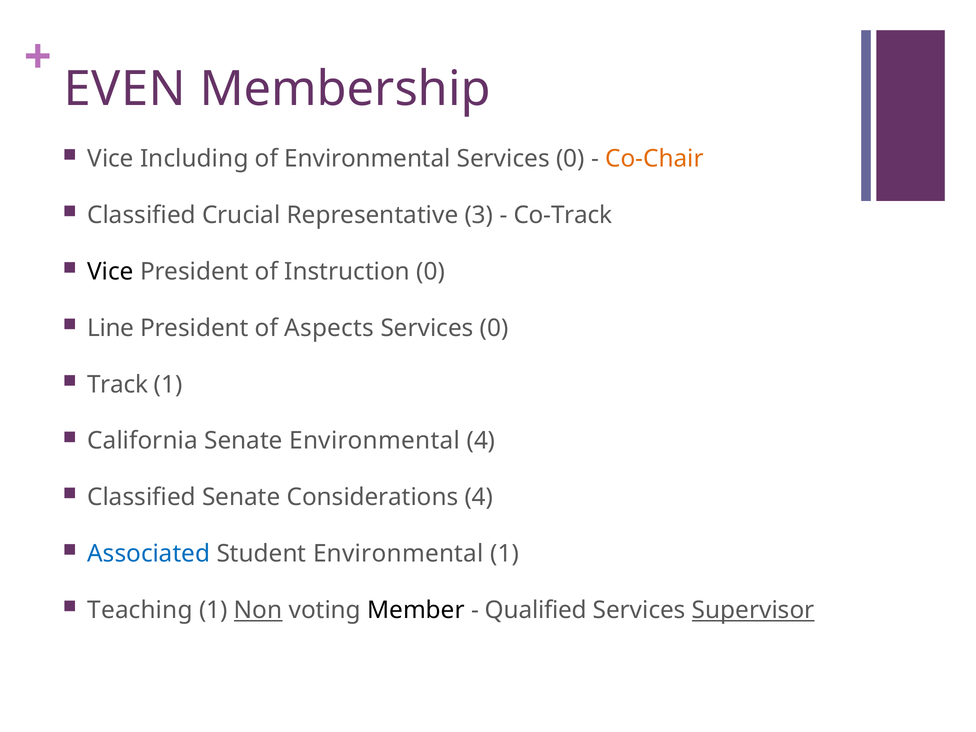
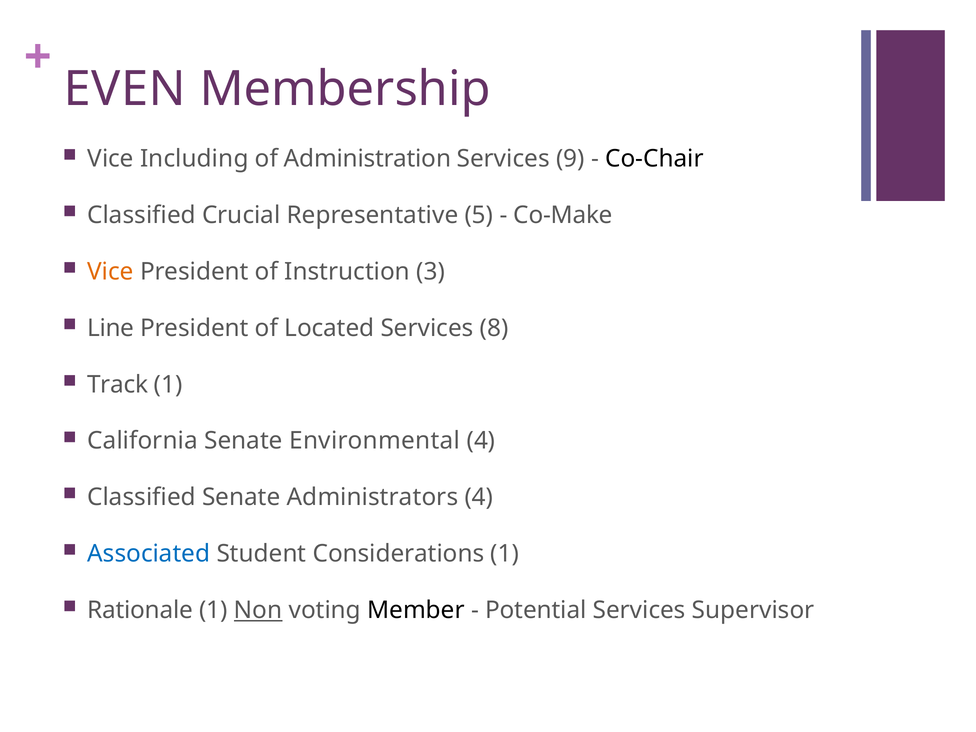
of Environmental: Environmental -> Administration
0 at (570, 159): 0 -> 9
Co-Chair colour: orange -> black
3: 3 -> 5
Co-Track: Co-Track -> Co-Make
Vice at (111, 272) colour: black -> orange
Instruction 0: 0 -> 3
Aspects: Aspects -> Located
0 at (494, 328): 0 -> 8
Considerations: Considerations -> Administrators
Student Environmental: Environmental -> Considerations
Teaching: Teaching -> Rationale
Qualified: Qualified -> Potential
Supervisor underline: present -> none
